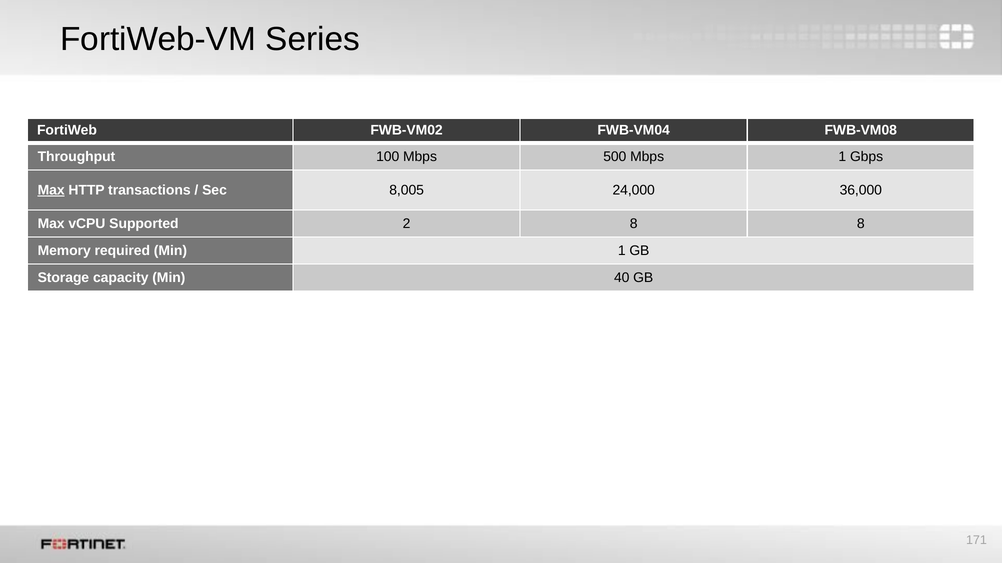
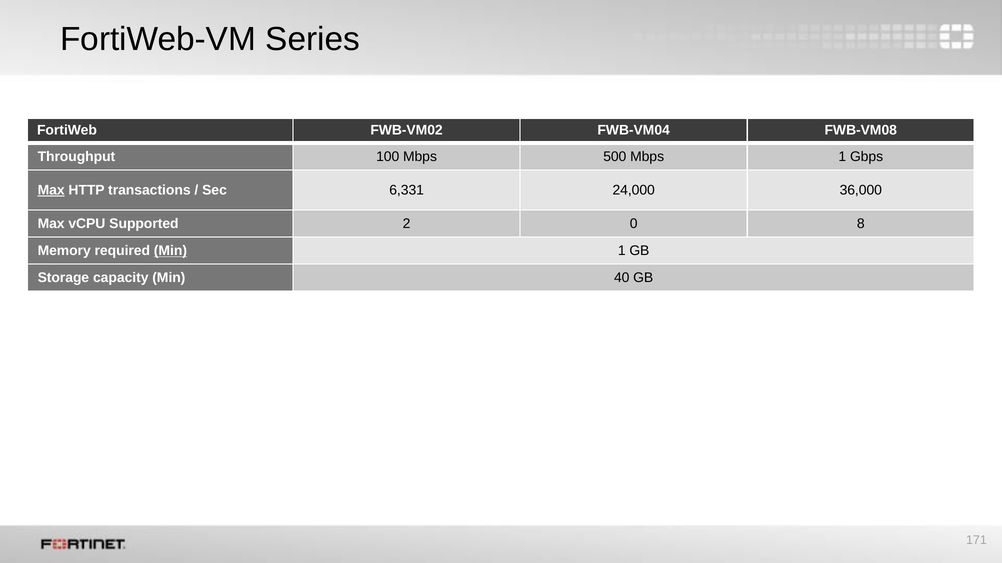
8,005: 8,005 -> 6,331
2 8: 8 -> 0
Min at (170, 251) underline: none -> present
